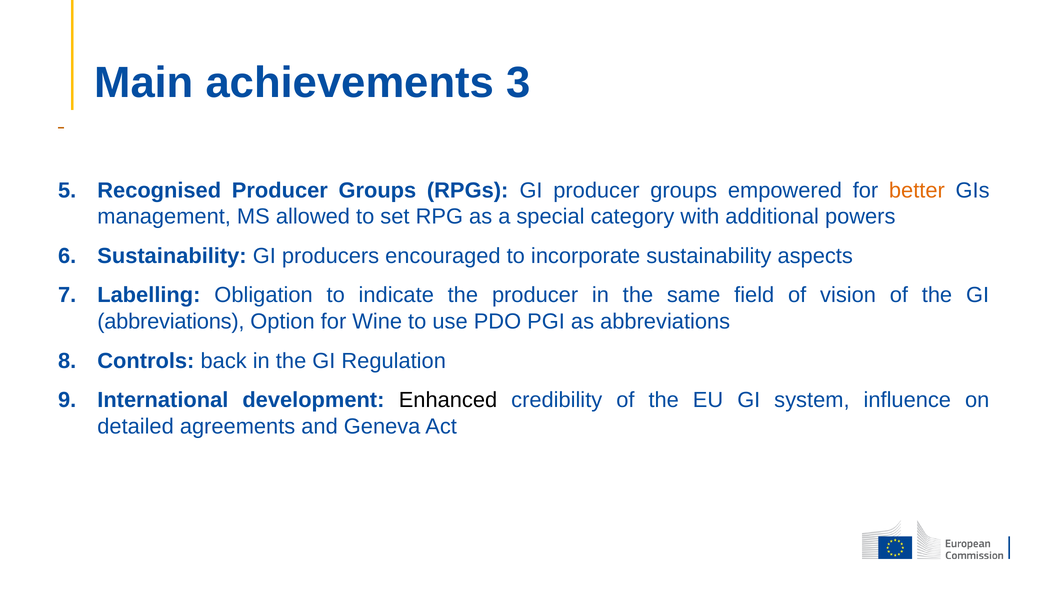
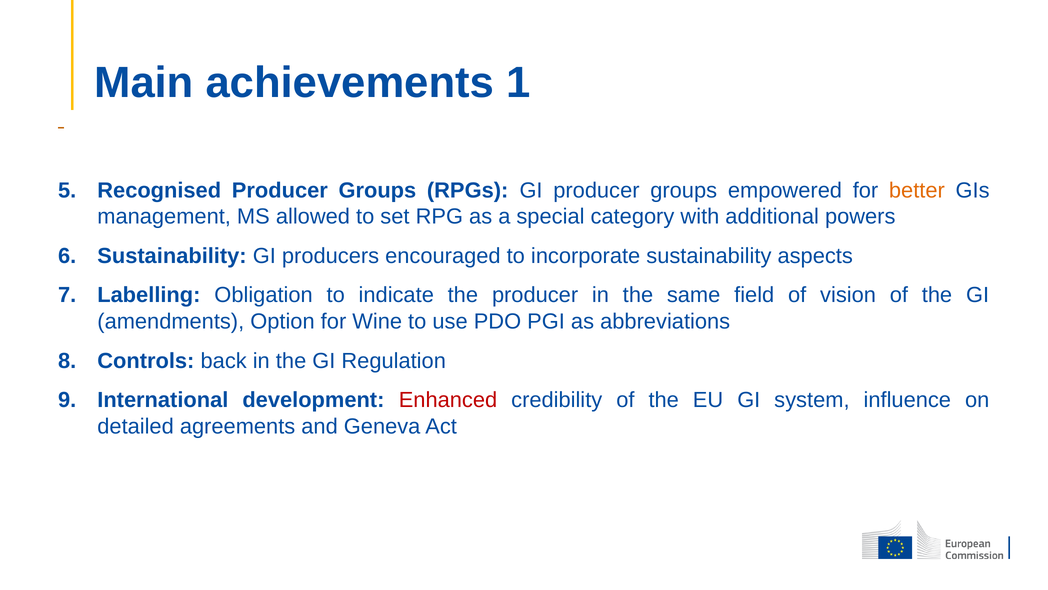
3: 3 -> 1
abbreviations at (171, 321): abbreviations -> amendments
Enhanced colour: black -> red
